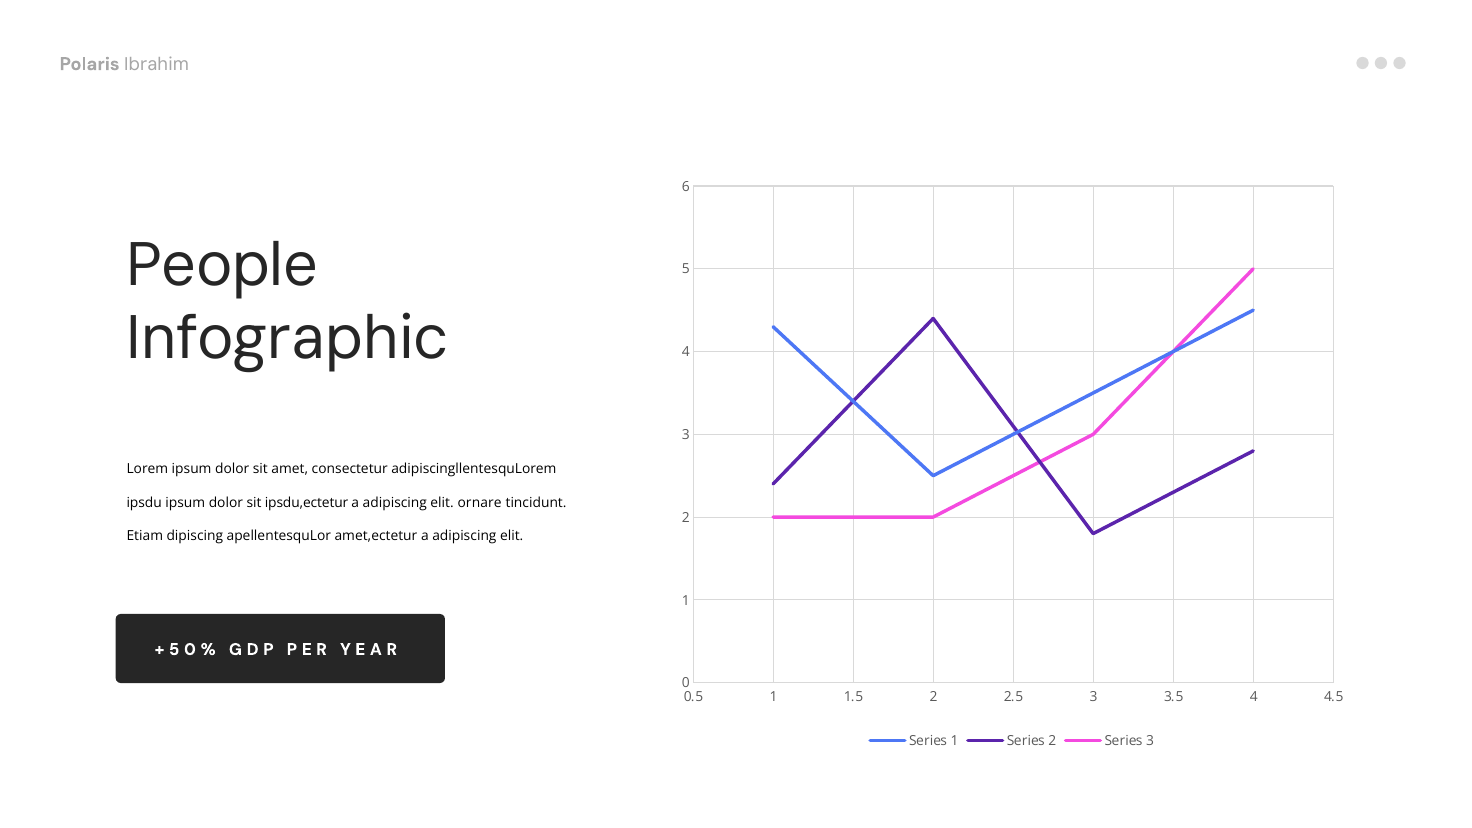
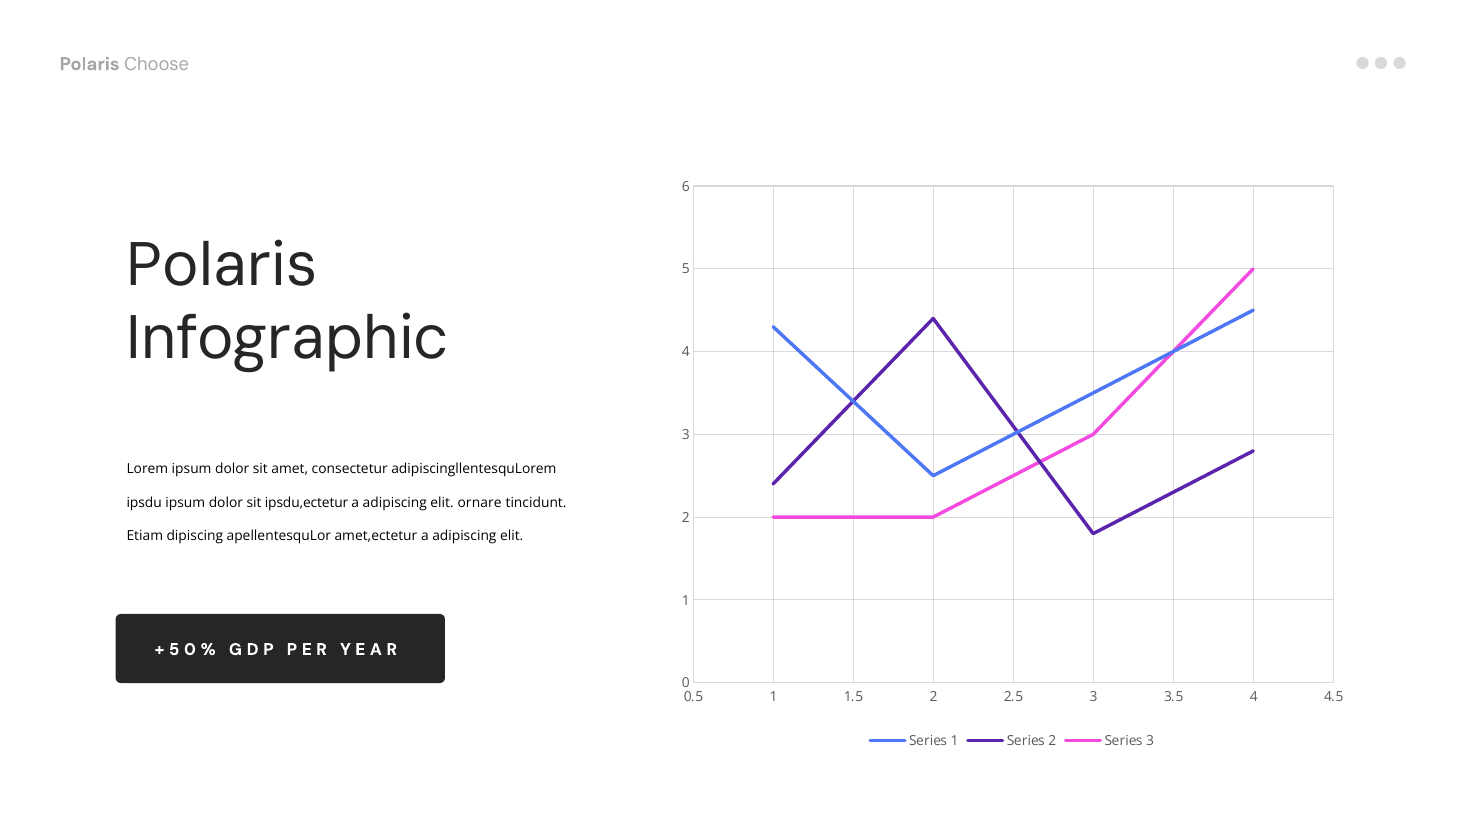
Ibrahim: Ibrahim -> Choose
People at (222, 265): People -> Polaris
